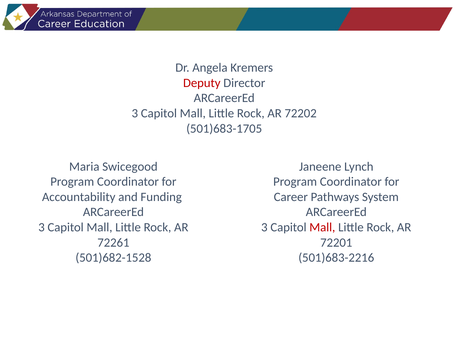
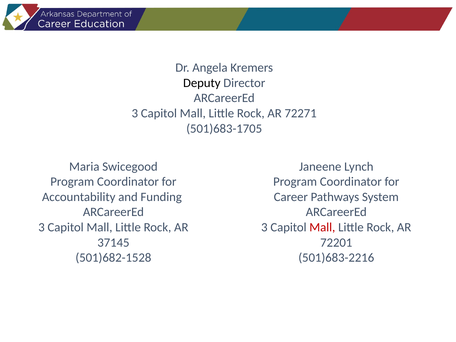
Deputy colour: red -> black
72202: 72202 -> 72271
72261: 72261 -> 37145
